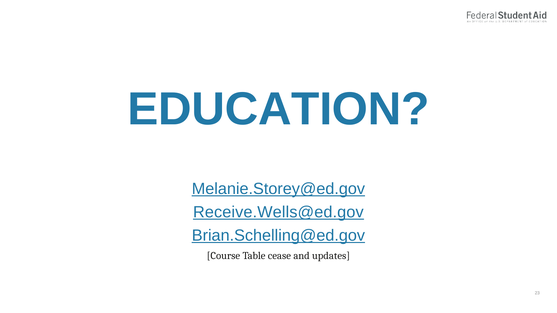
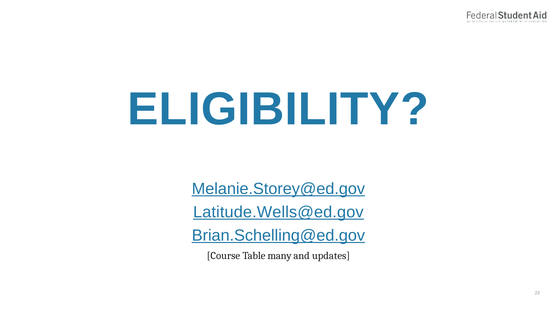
EDUCATION: EDUCATION -> ELIGIBILITY
Receive.Wells@ed.gov: Receive.Wells@ed.gov -> Latitude.Wells@ed.gov
cease: cease -> many
